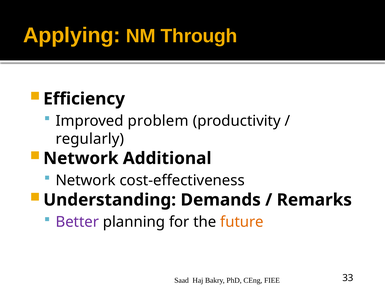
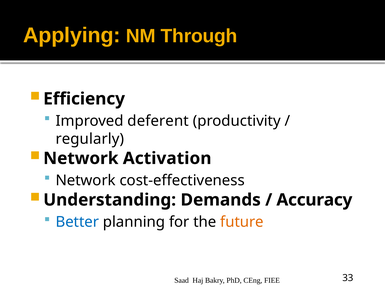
problem: problem -> deferent
Additional: Additional -> Activation
Remarks: Remarks -> Accuracy
Better colour: purple -> blue
